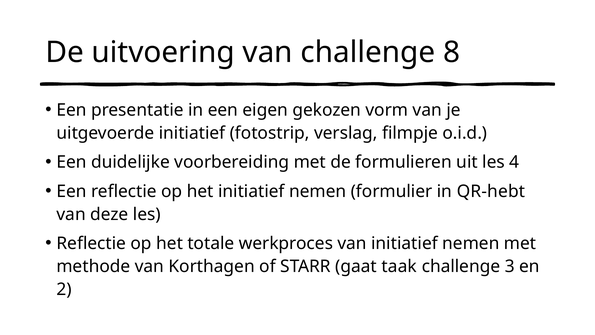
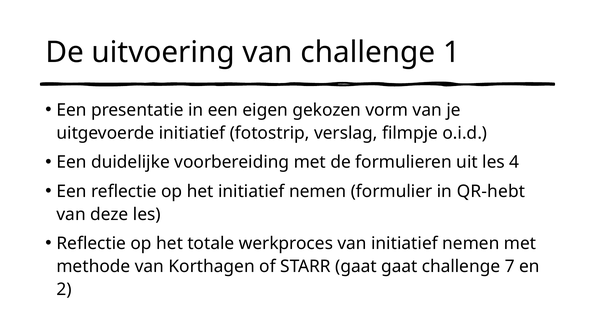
8: 8 -> 1
gaat taak: taak -> gaat
3: 3 -> 7
